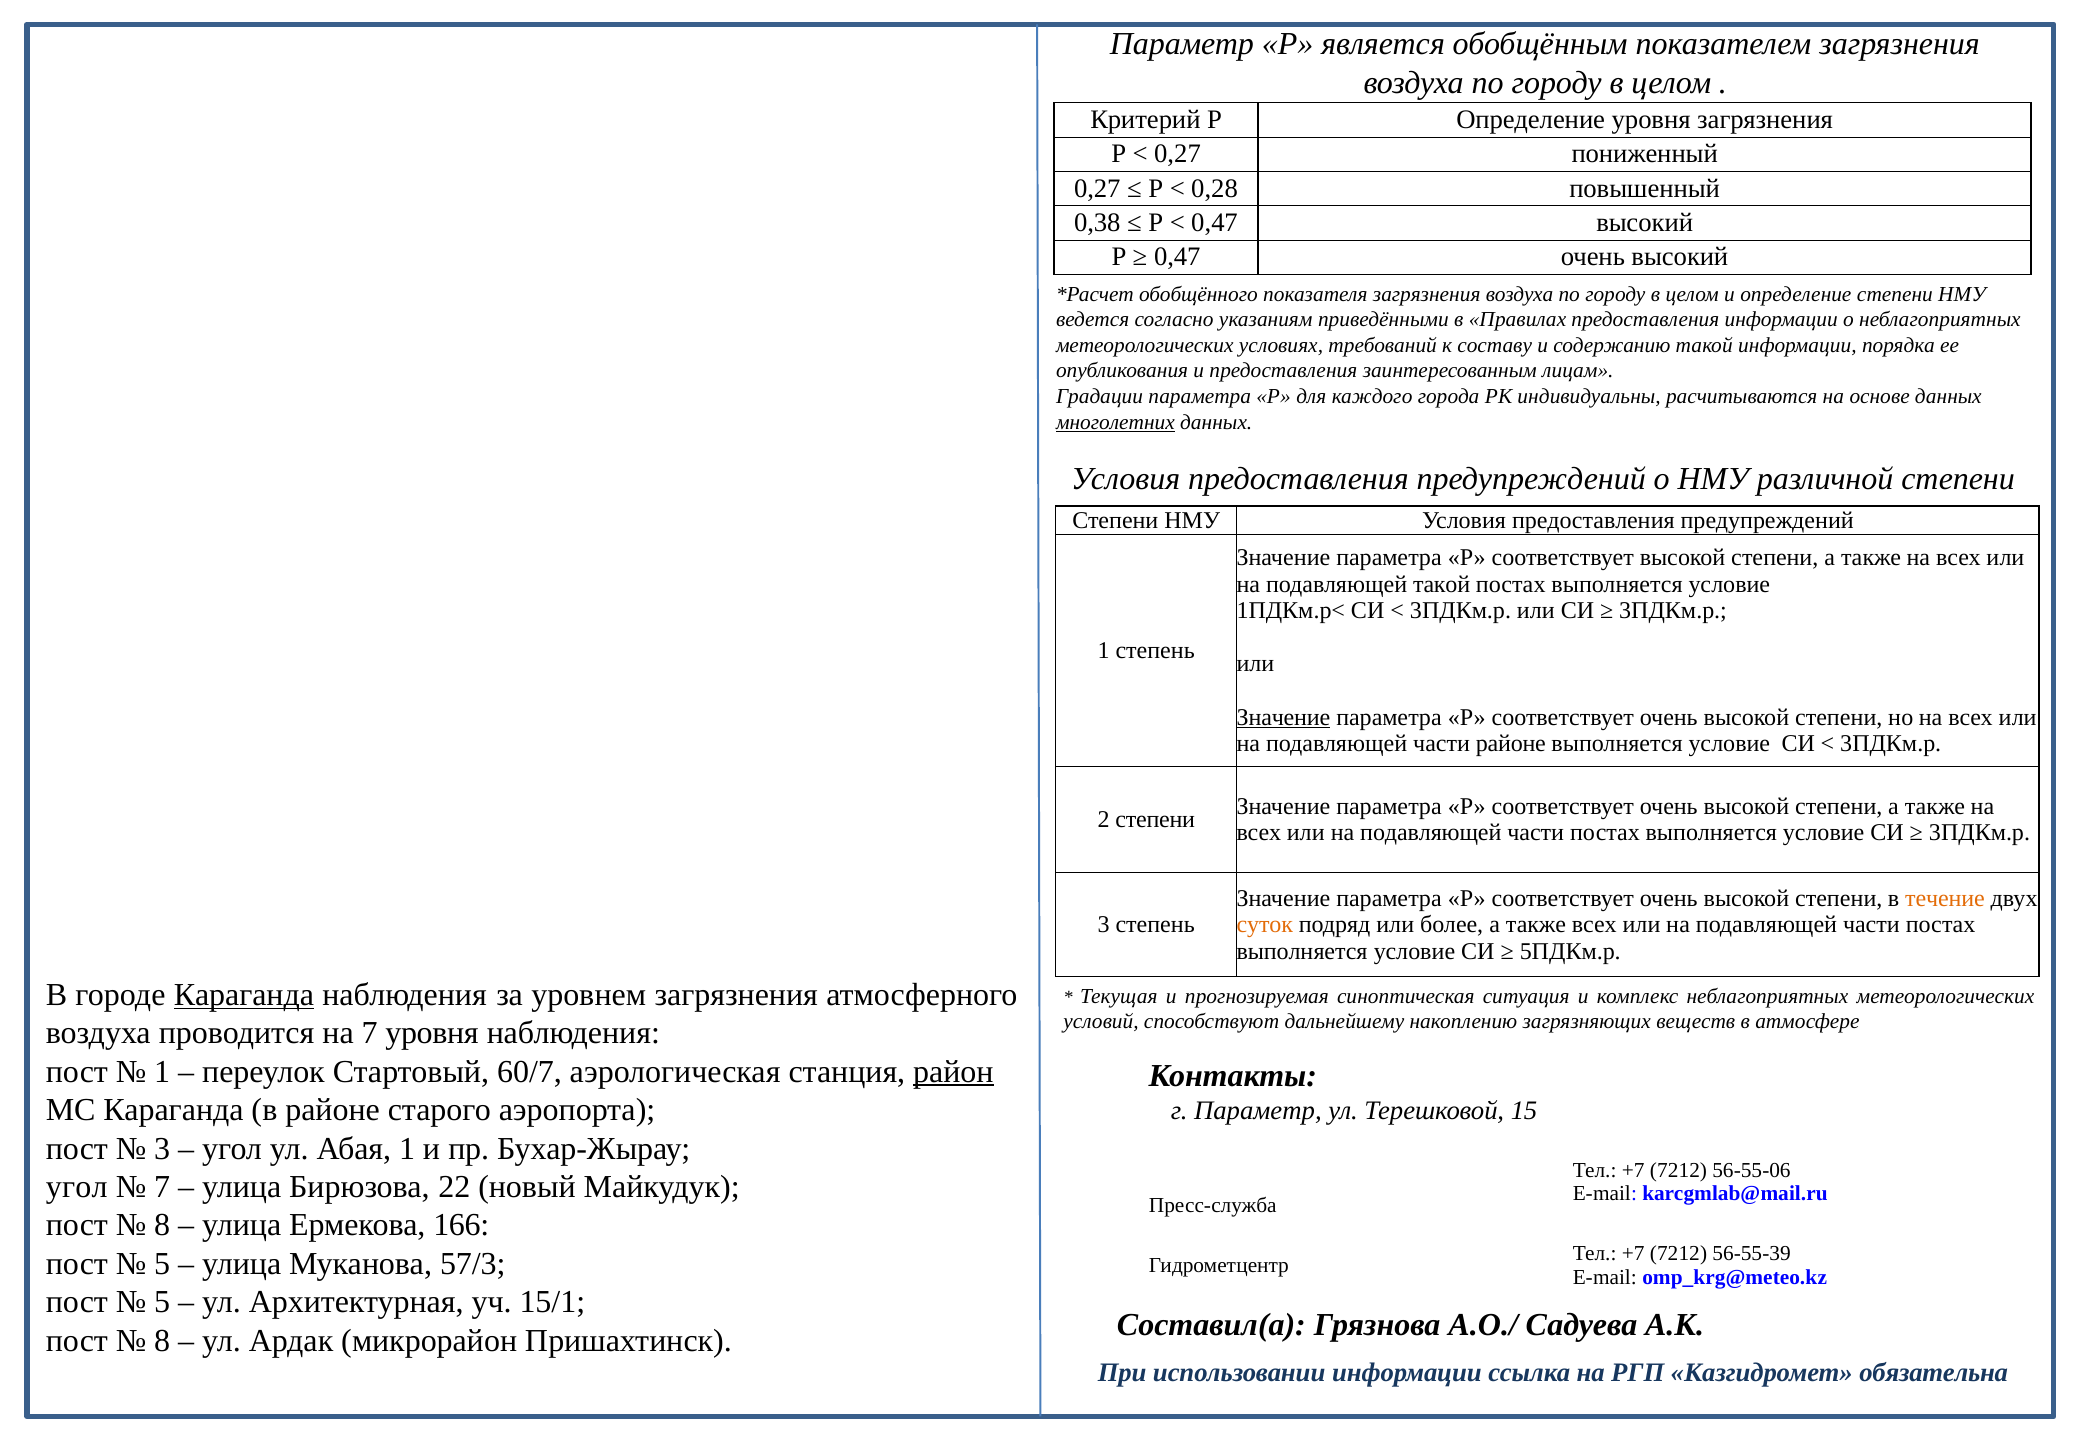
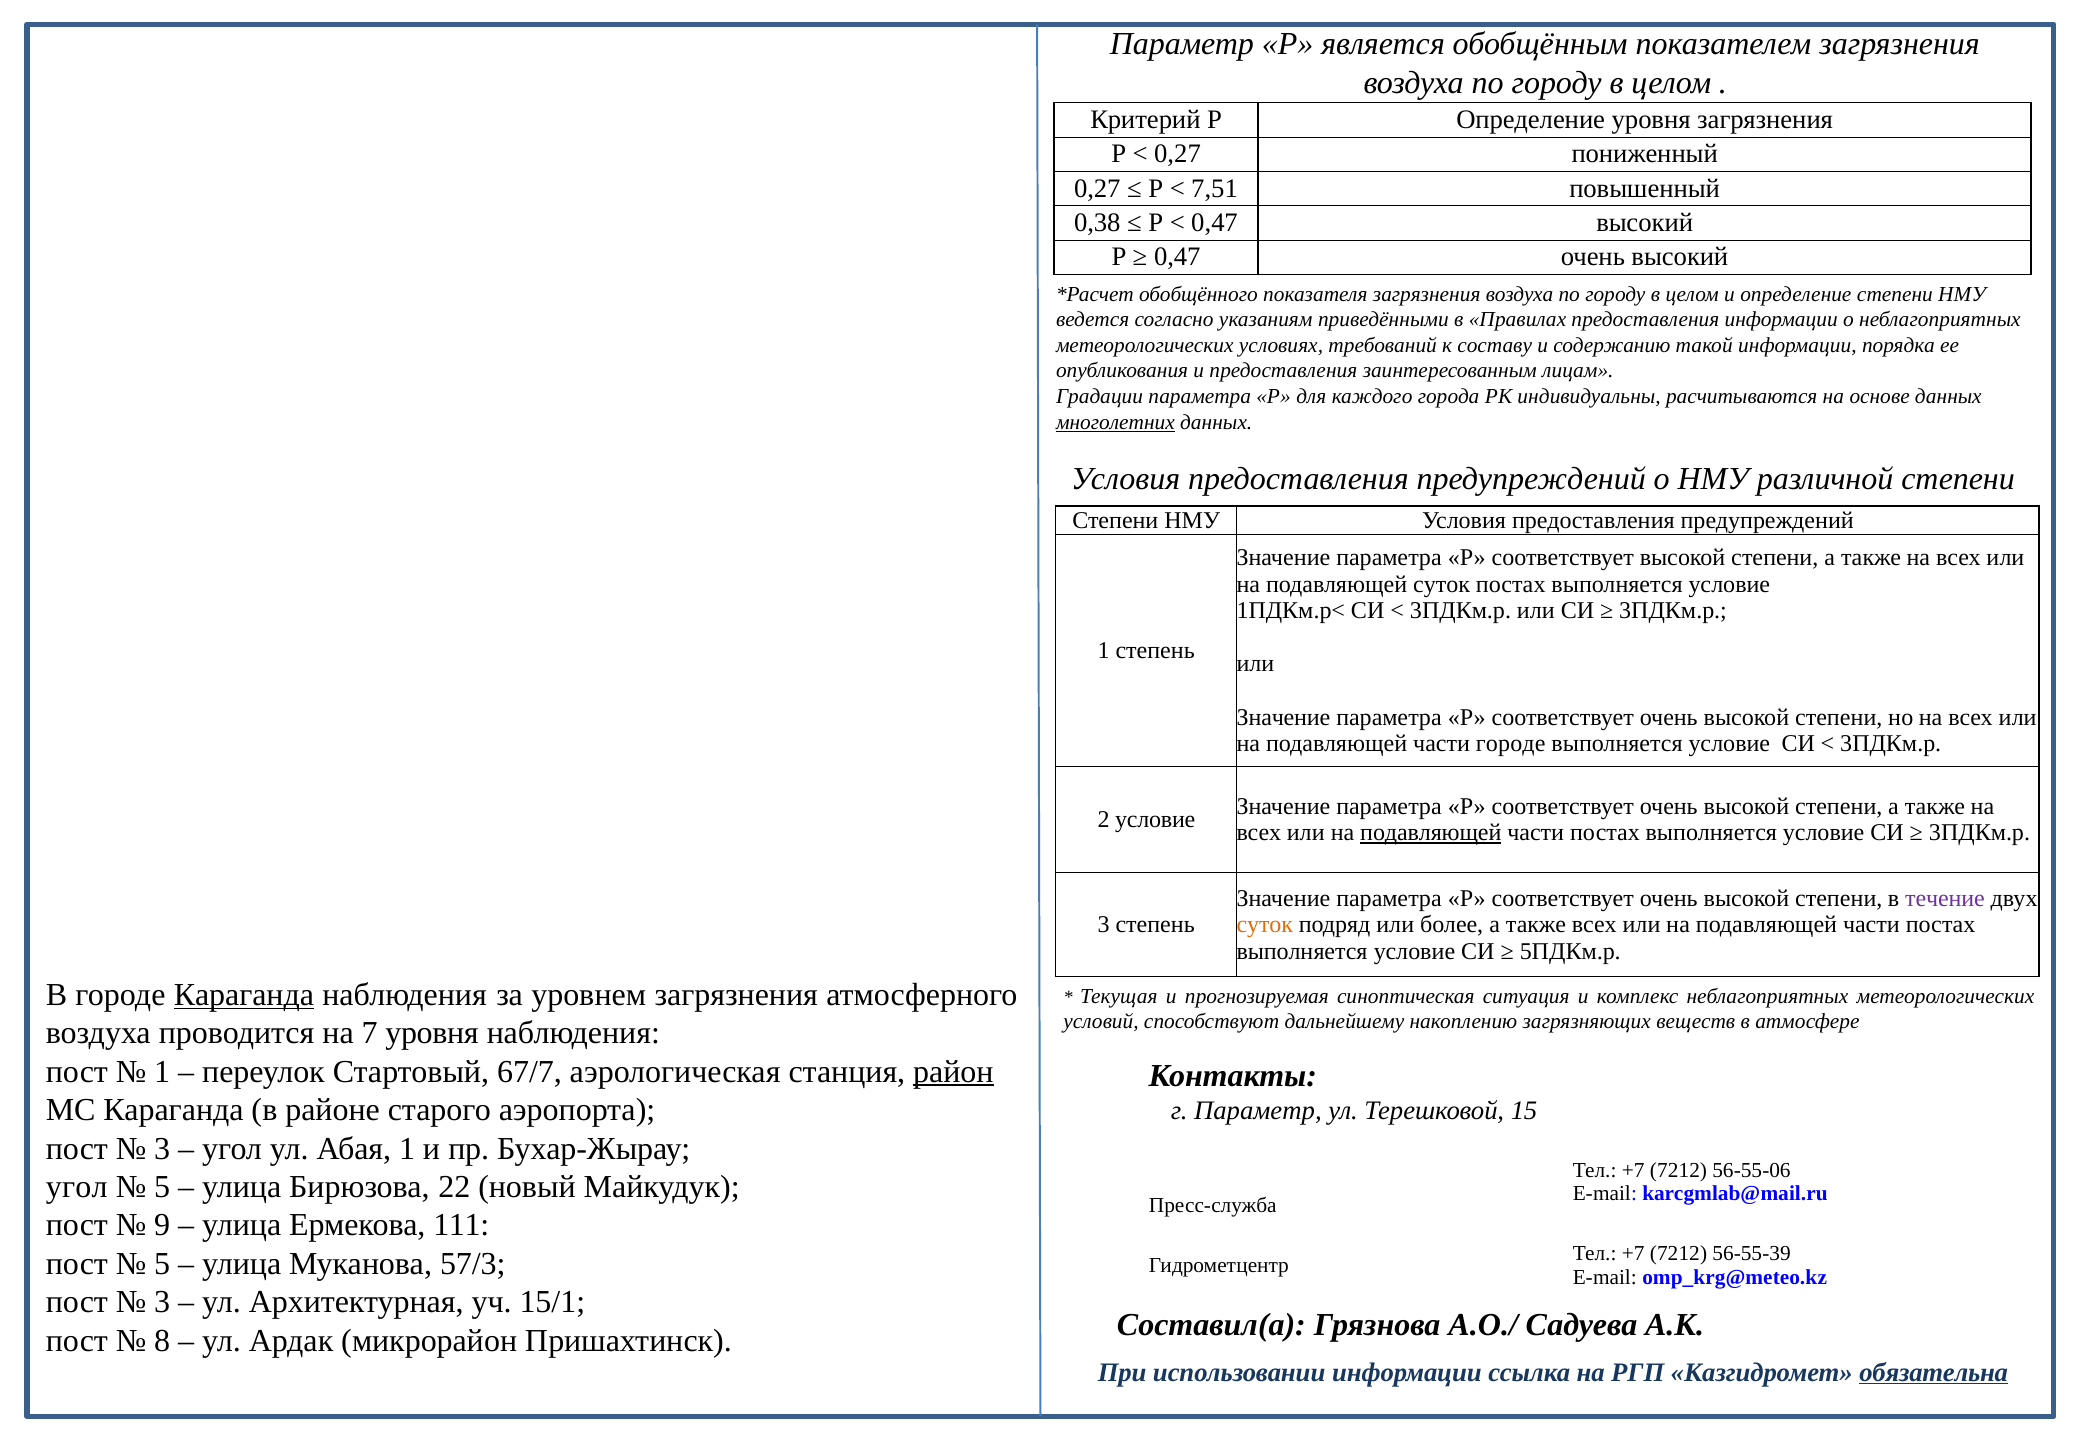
0,28: 0,28 -> 7,51
подавляющей такой: такой -> суток
Значение at (1283, 717) underline: present -> none
части районе: районе -> городе
2 степени: степени -> условие
подавляющей at (1431, 833) underline: none -> present
течение colour: orange -> purple
60/7: 60/7 -> 67/7
7 at (162, 1187): 7 -> 5
8 at (162, 1225): 8 -> 9
166: 166 -> 111
5 at (162, 1302): 5 -> 3
обязательна underline: none -> present
